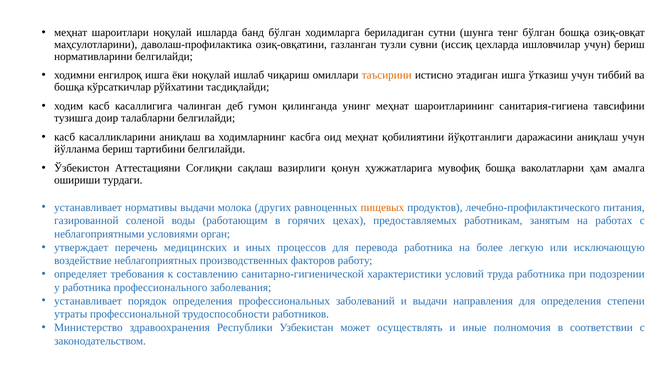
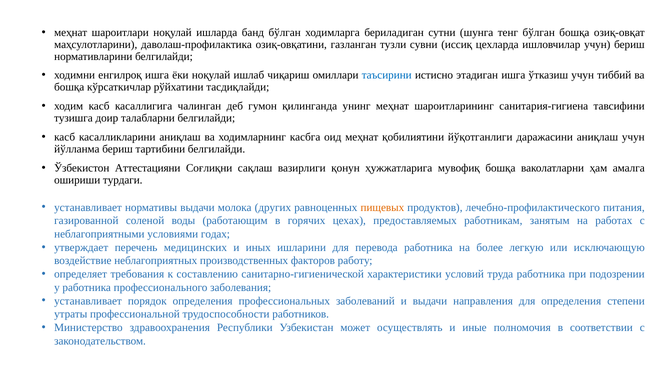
таъсирини colour: orange -> blue
орган: орган -> годах
процессов: процессов -> ишларини
